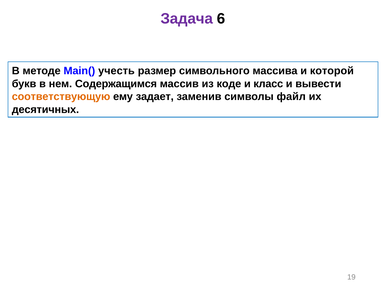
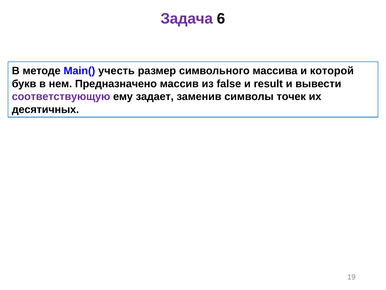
Содержащимся: Содержащимся -> Предназначено
коде: коде -> false
класс: класс -> result
соответствующую colour: orange -> purple
файл: файл -> точек
